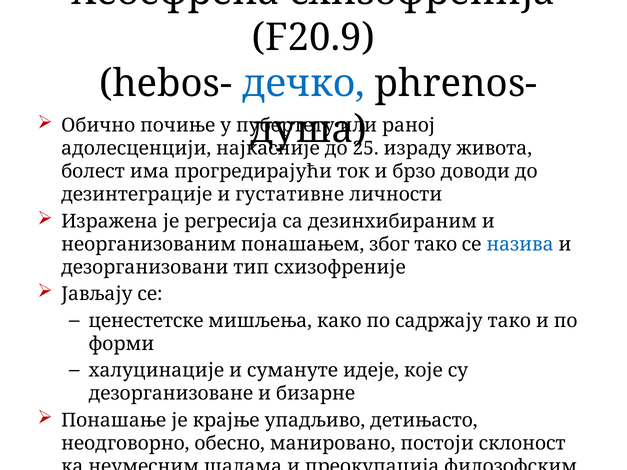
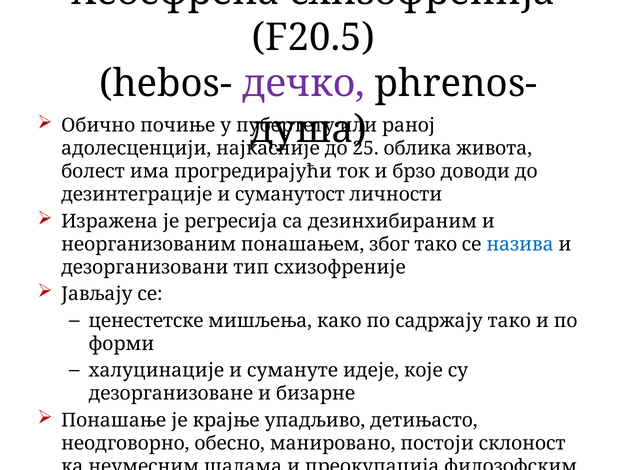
F20.9: F20.9 -> F20.5
дечко colour: blue -> purple
израду: израду -> облика
густативне: густативне -> суманутост
